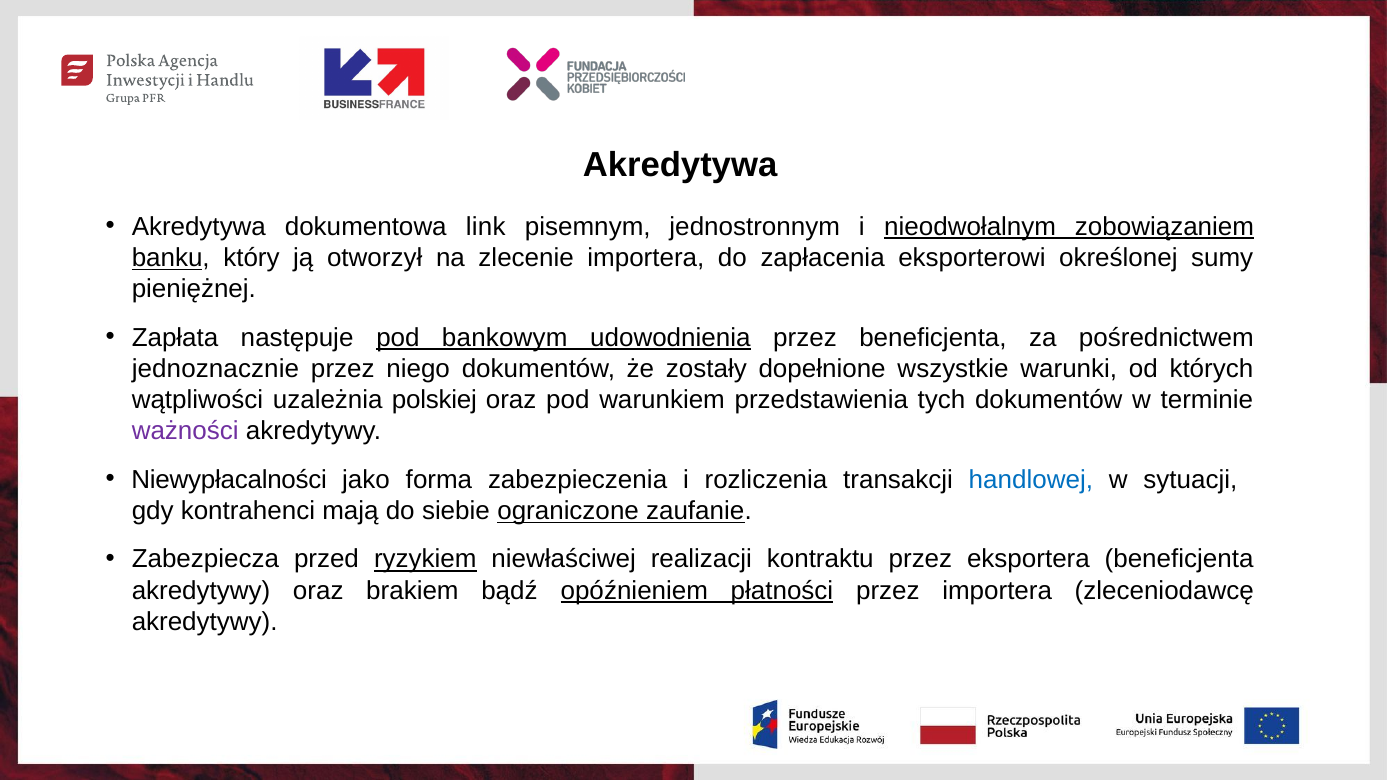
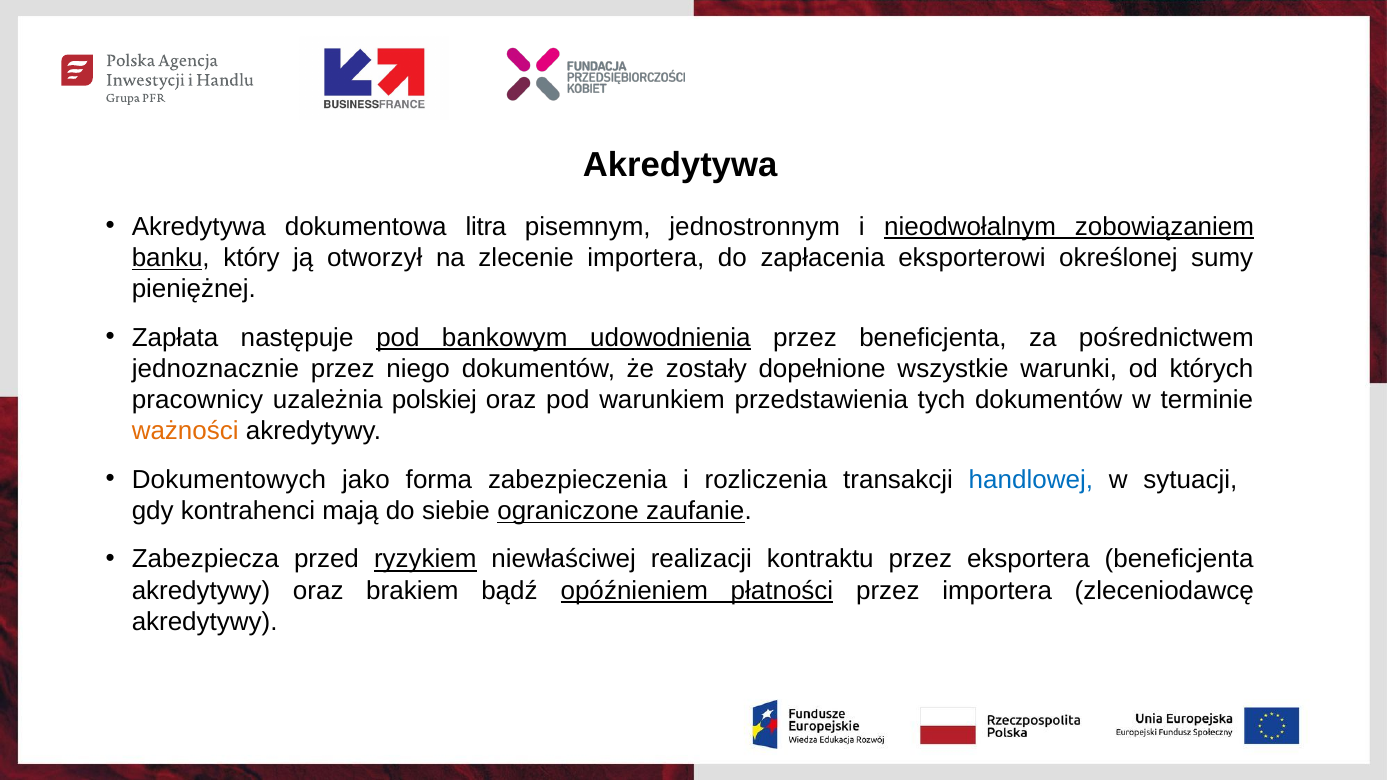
link: link -> litra
wątpliwości: wątpliwości -> pracownicy
ważności colour: purple -> orange
Niewypłacalności: Niewypłacalności -> Dokumentowych
